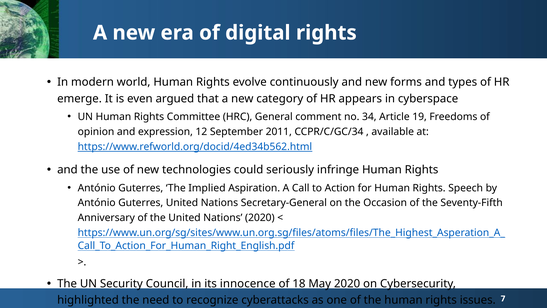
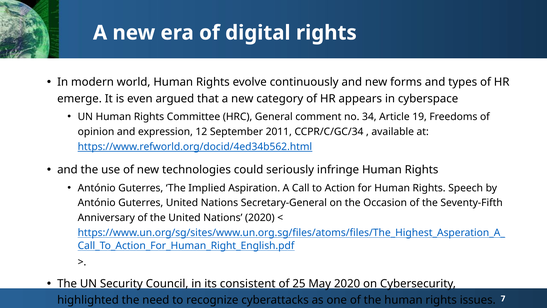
innocence: innocence -> consistent
18: 18 -> 25
